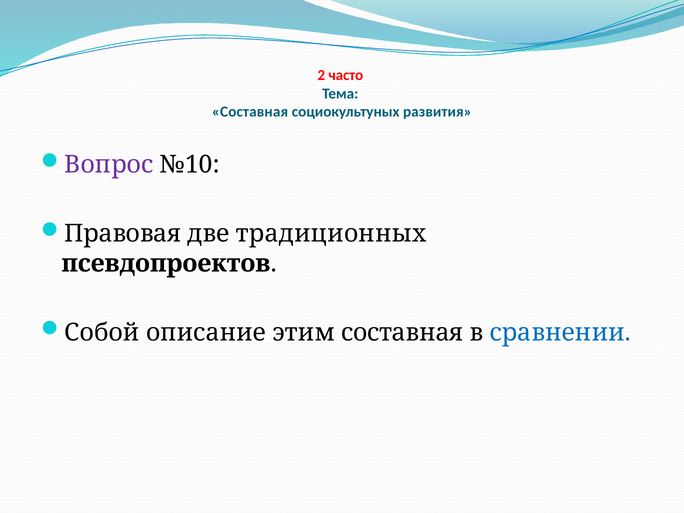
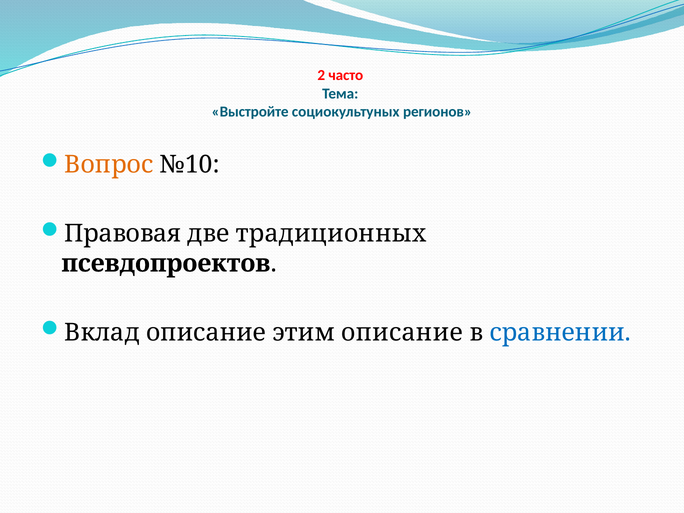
Составная at (250, 112): Составная -> Выстройте
развития: развития -> регионов
Вопрос colour: purple -> orange
Собой: Собой -> Вклад
этим составная: составная -> описание
